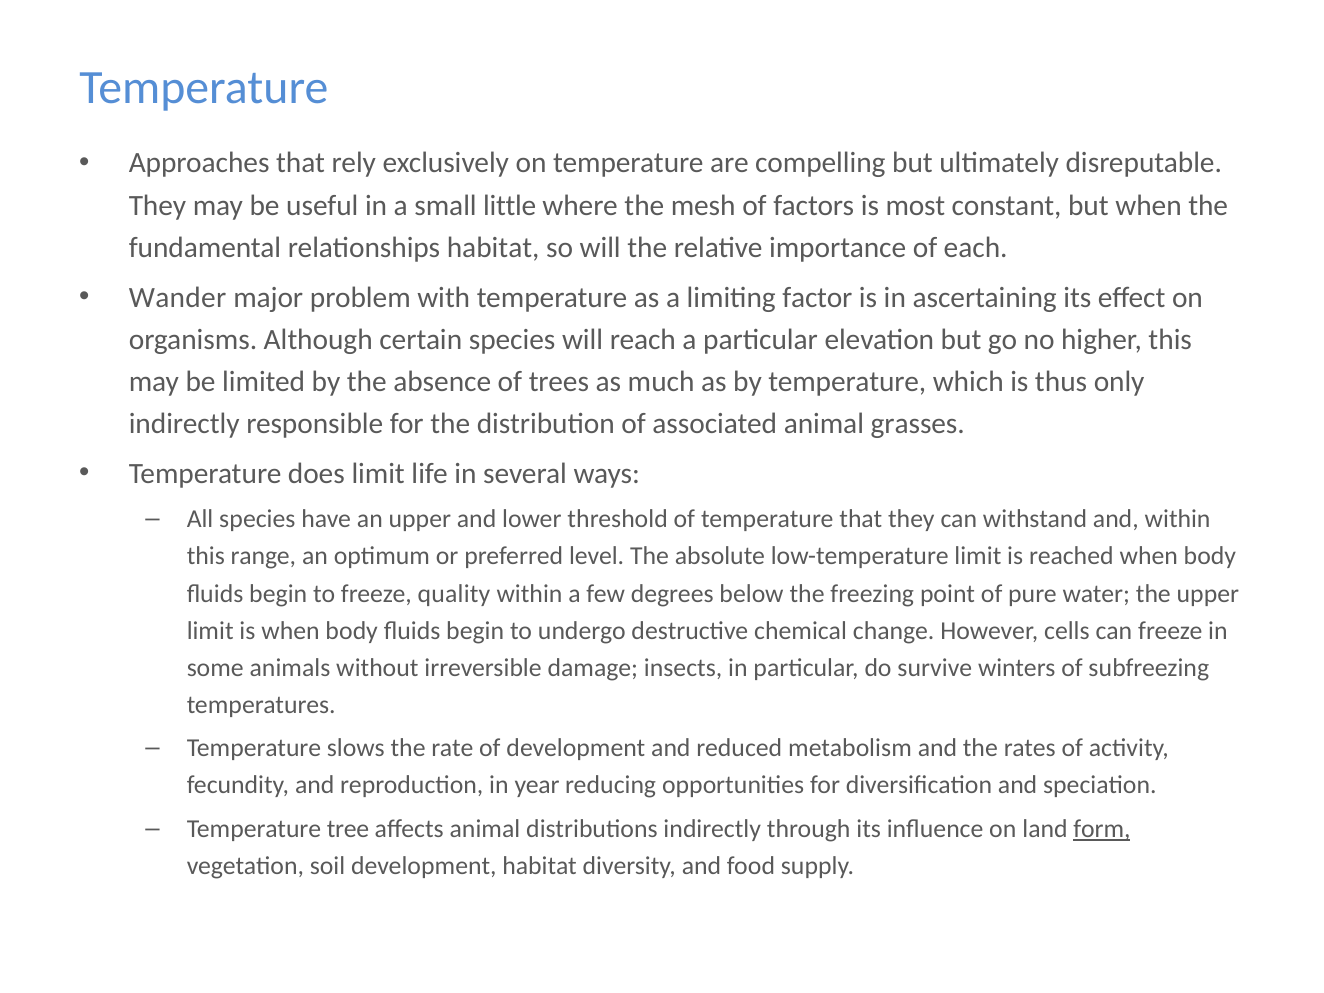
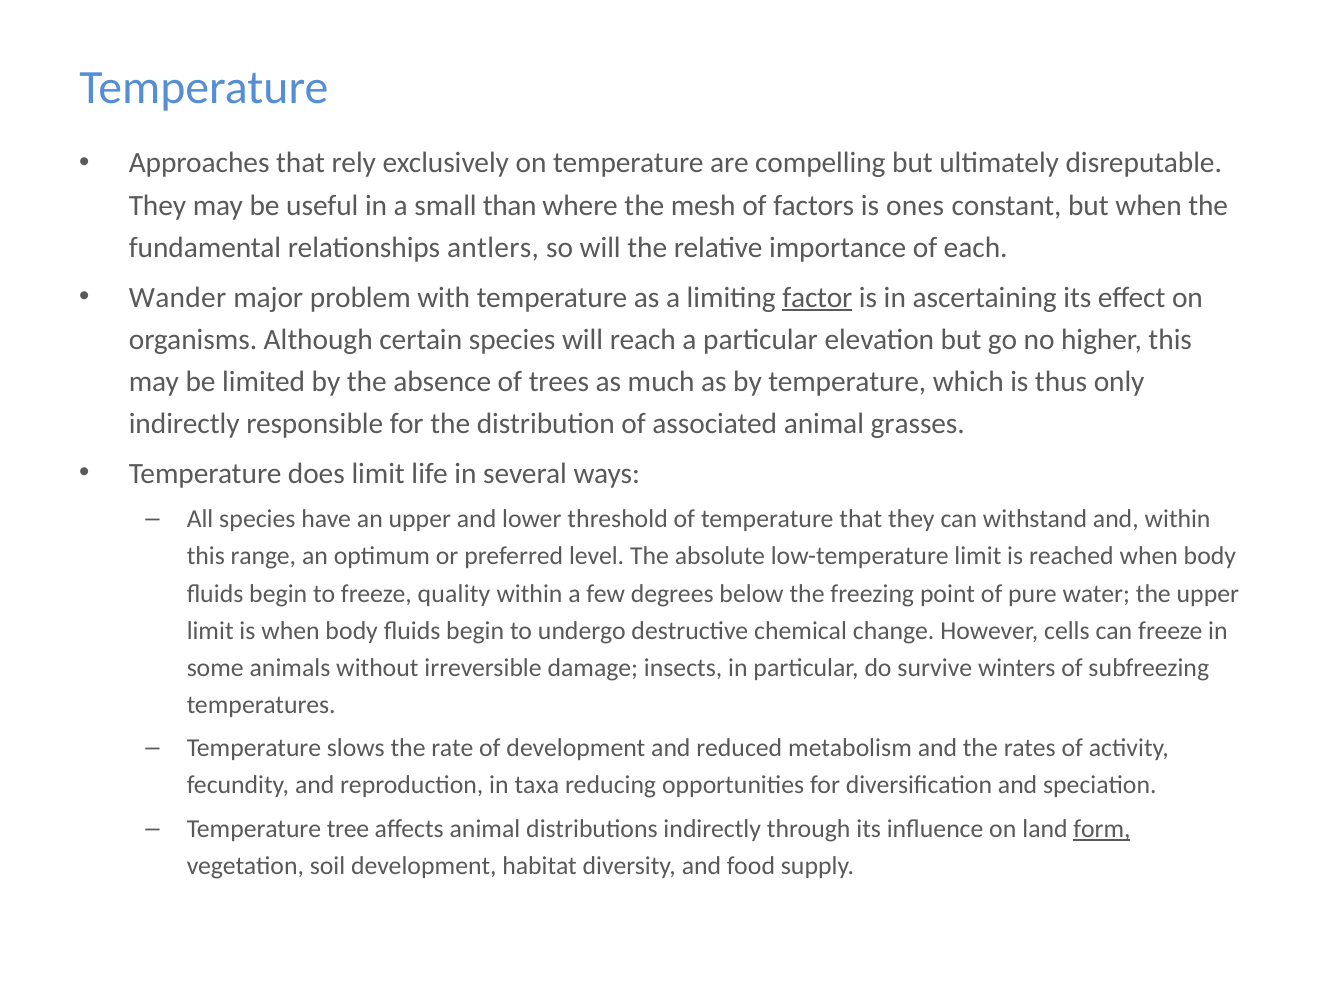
little: little -> than
most: most -> ones
relationships habitat: habitat -> antlers
factor underline: none -> present
year: year -> taxa
